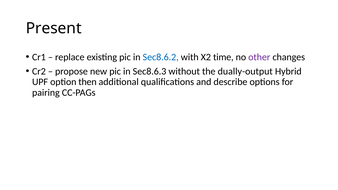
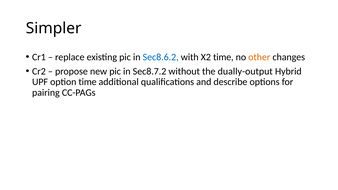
Present: Present -> Simpler
other colour: purple -> orange
Sec8.6.3: Sec8.6.3 -> Sec8.7.2
option then: then -> time
